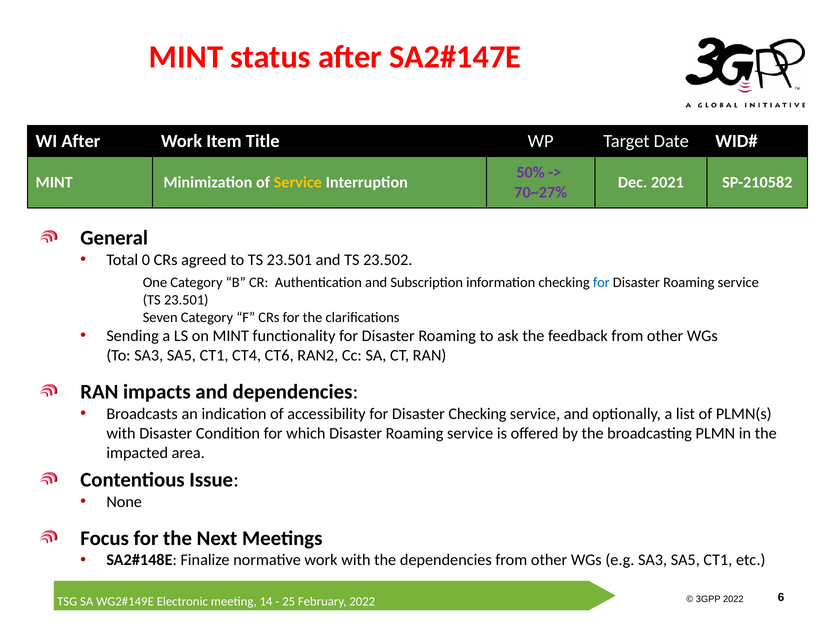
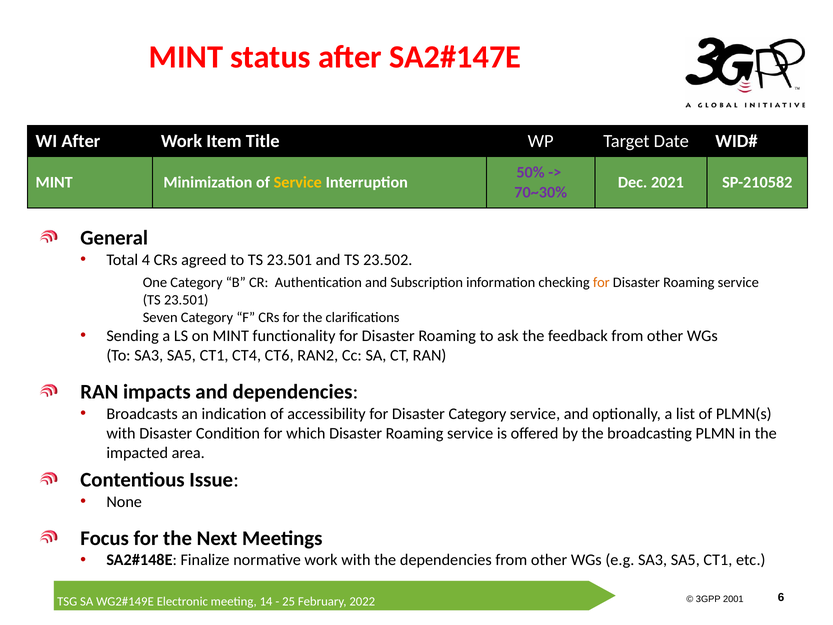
70~27%: 70~27% -> 70~30%
0: 0 -> 4
for at (601, 283) colour: blue -> orange
Disaster Checking: Checking -> Category
2022 at (733, 599): 2022 -> 2001
